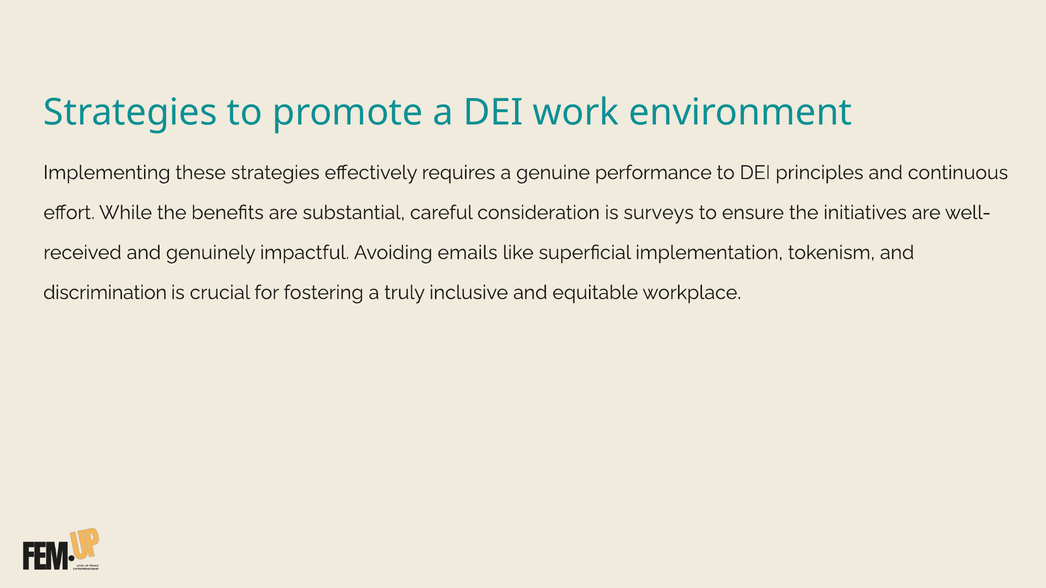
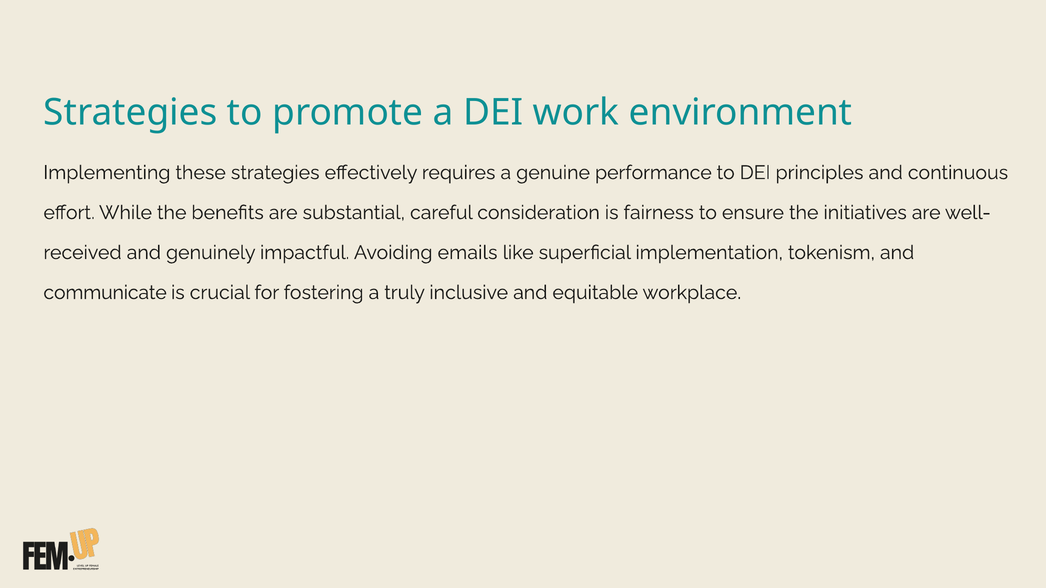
surveys: surveys -> fairness
discrimination: discrimination -> communicate
